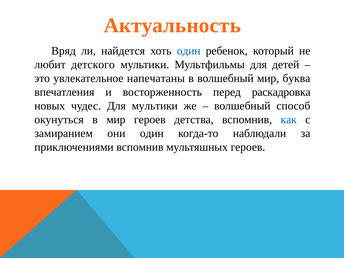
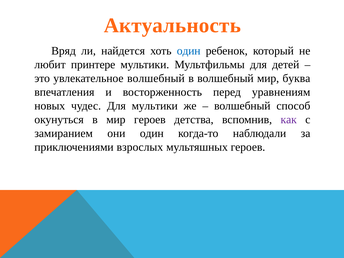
детского: детского -> принтере
увлекательное напечатаны: напечатаны -> волшебный
раскадровка: раскадровка -> уравнениям
как colour: blue -> purple
приключениями вспомнив: вспомнив -> взрослых
